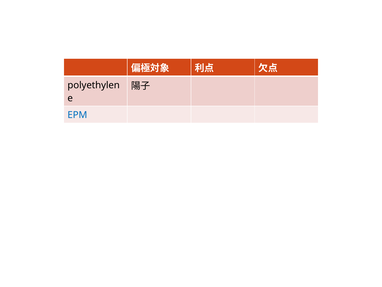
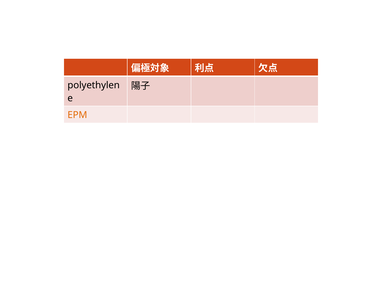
EPM colour: blue -> orange
